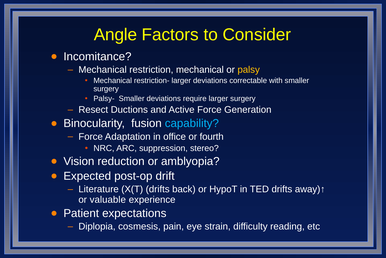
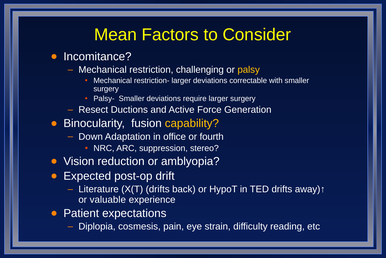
Angle: Angle -> Mean
restriction mechanical: mechanical -> challenging
capability colour: light blue -> yellow
Force at (91, 136): Force -> Down
